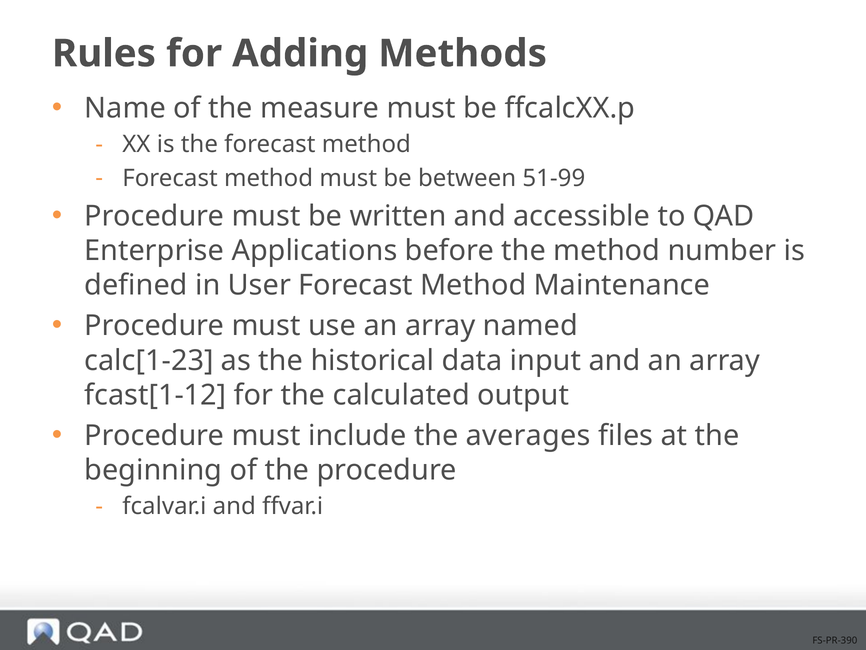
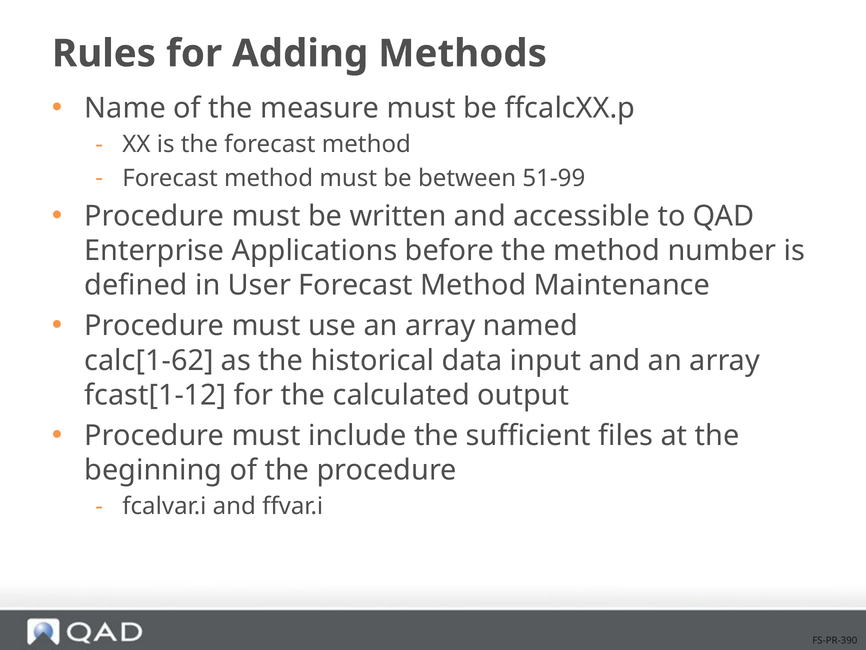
calc[1-23: calc[1-23 -> calc[1-62
averages: averages -> sufficient
